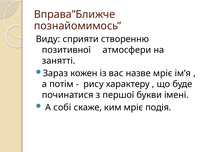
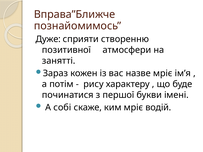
Виду: Виду -> Дуже
подія: подія -> водій
